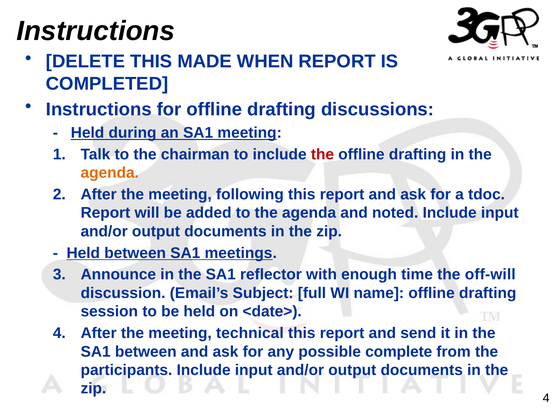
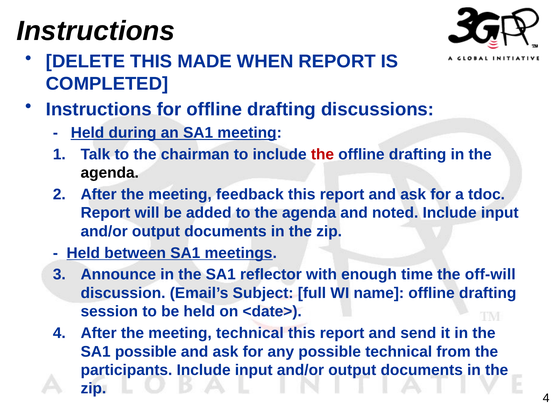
agenda at (110, 173) colour: orange -> black
following: following -> feedback
SA1 between: between -> possible
possible complete: complete -> technical
